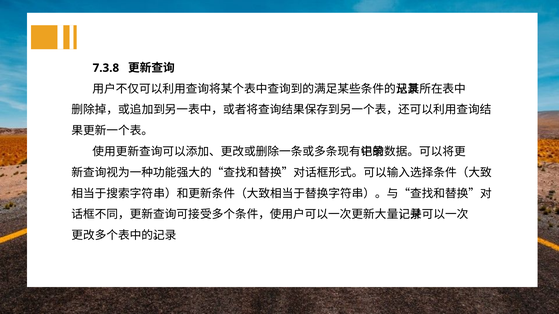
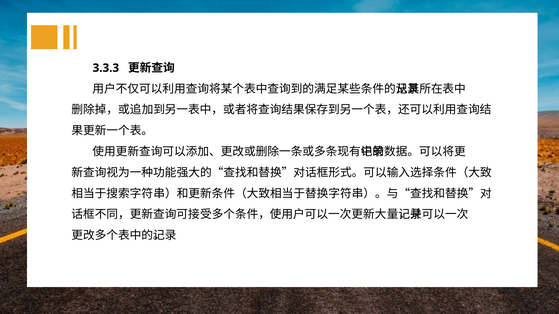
7.3.8: 7.3.8 -> 3.3.3
